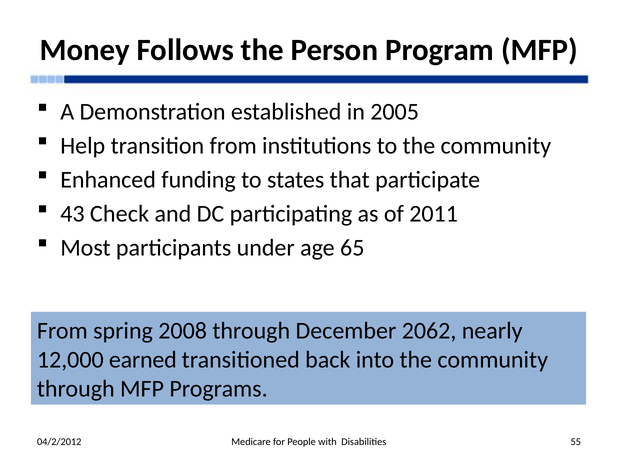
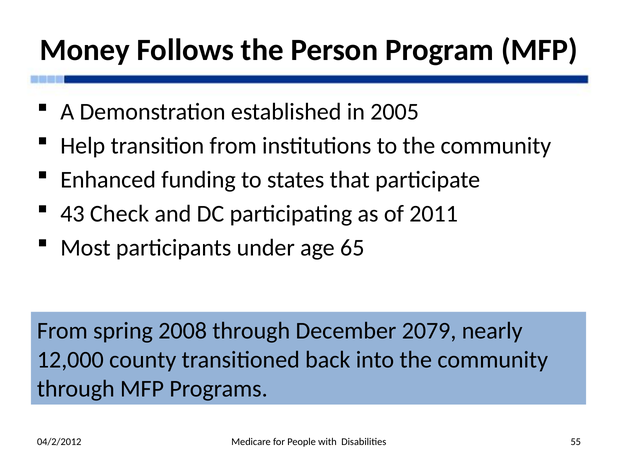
2062: 2062 -> 2079
earned: earned -> county
